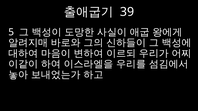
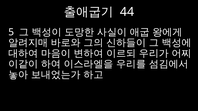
39: 39 -> 44
